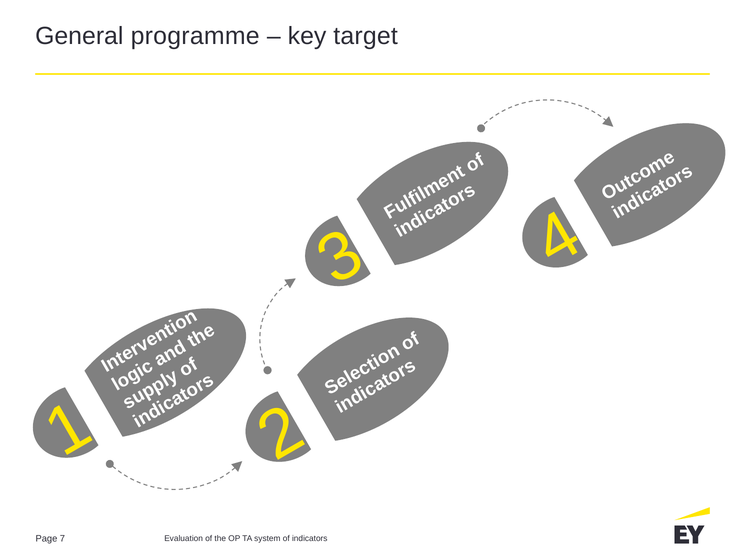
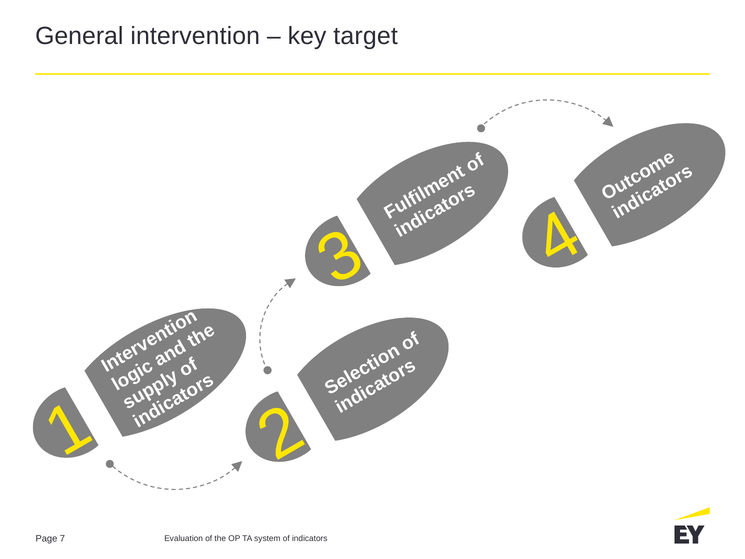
programme: programme -> intervention
